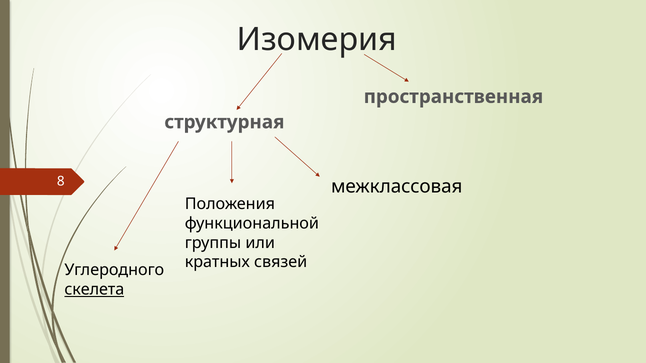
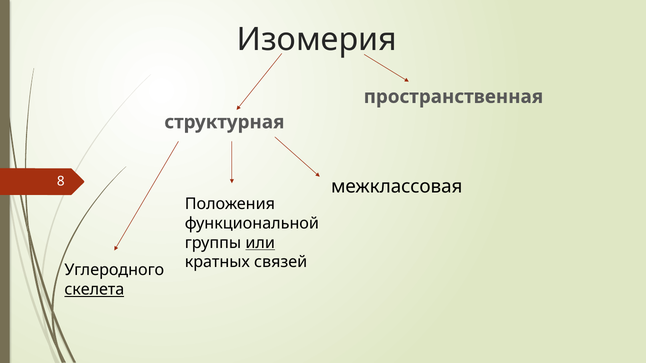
или underline: none -> present
